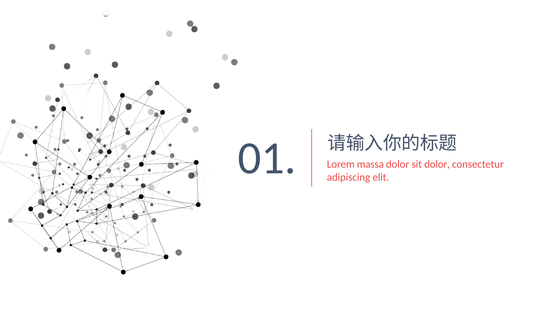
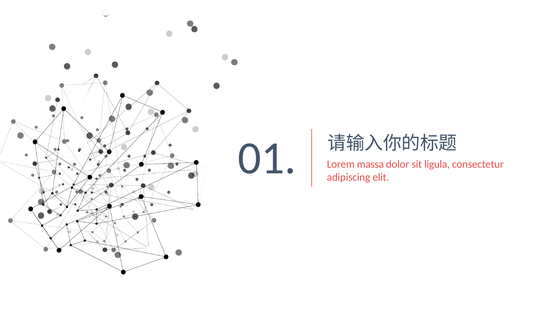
sit dolor: dolor -> ligula
